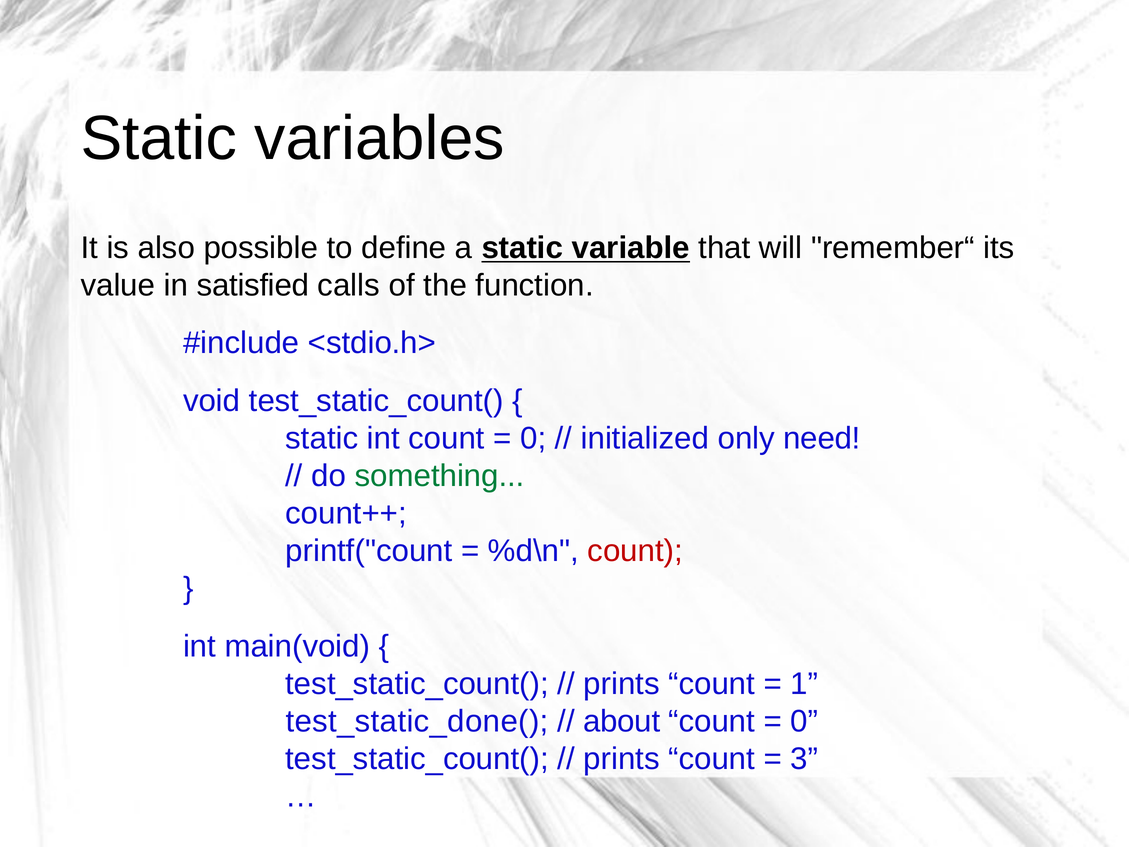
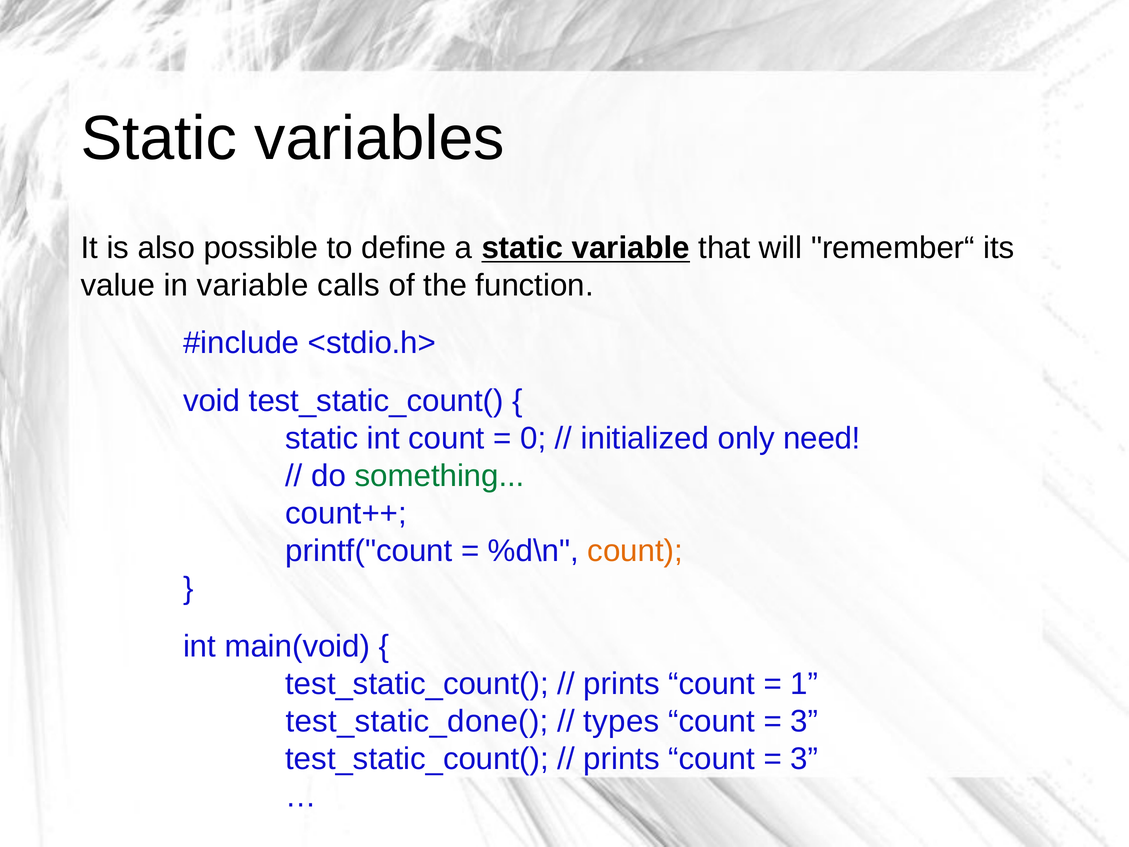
in satisfied: satisfied -> variable
count at (635, 551) colour: red -> orange
about: about -> types
0 at (804, 721): 0 -> 3
